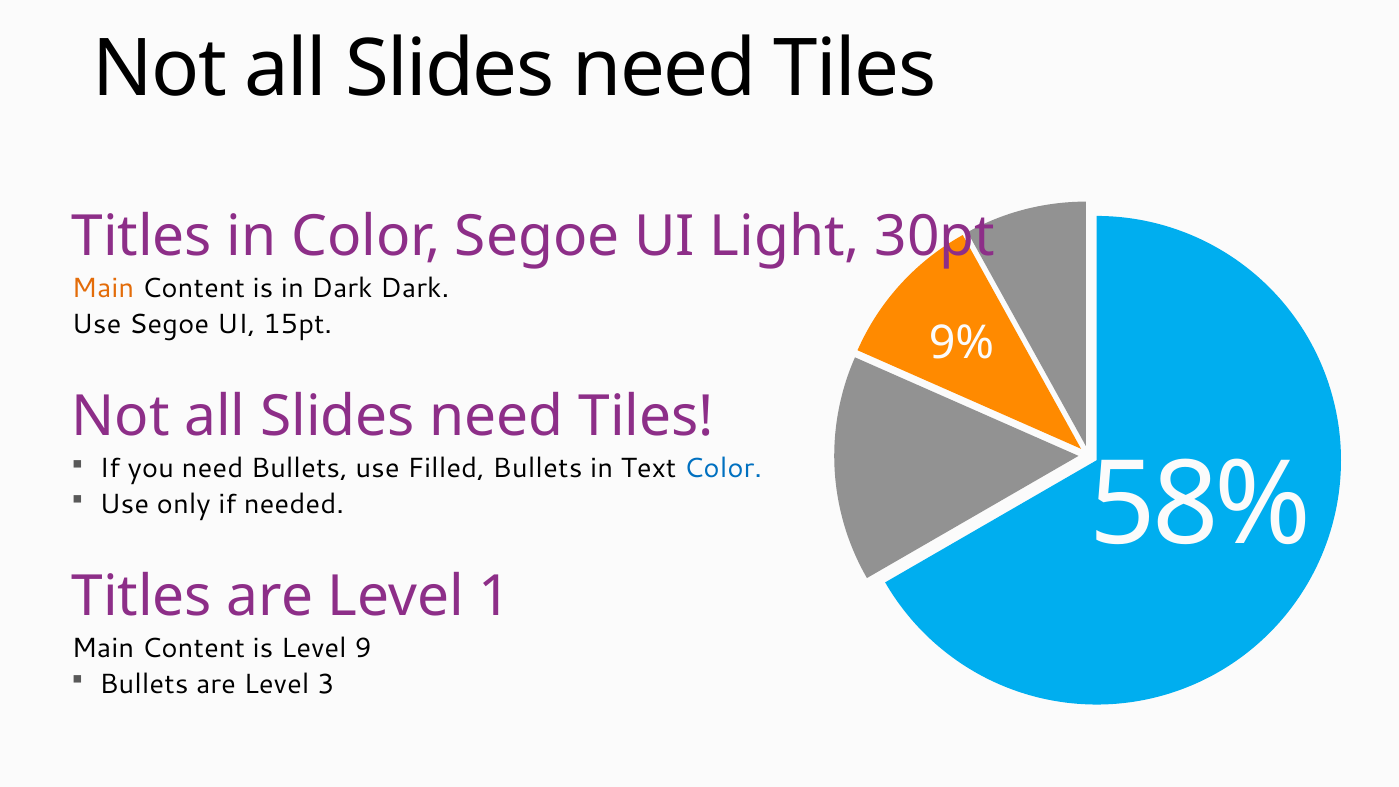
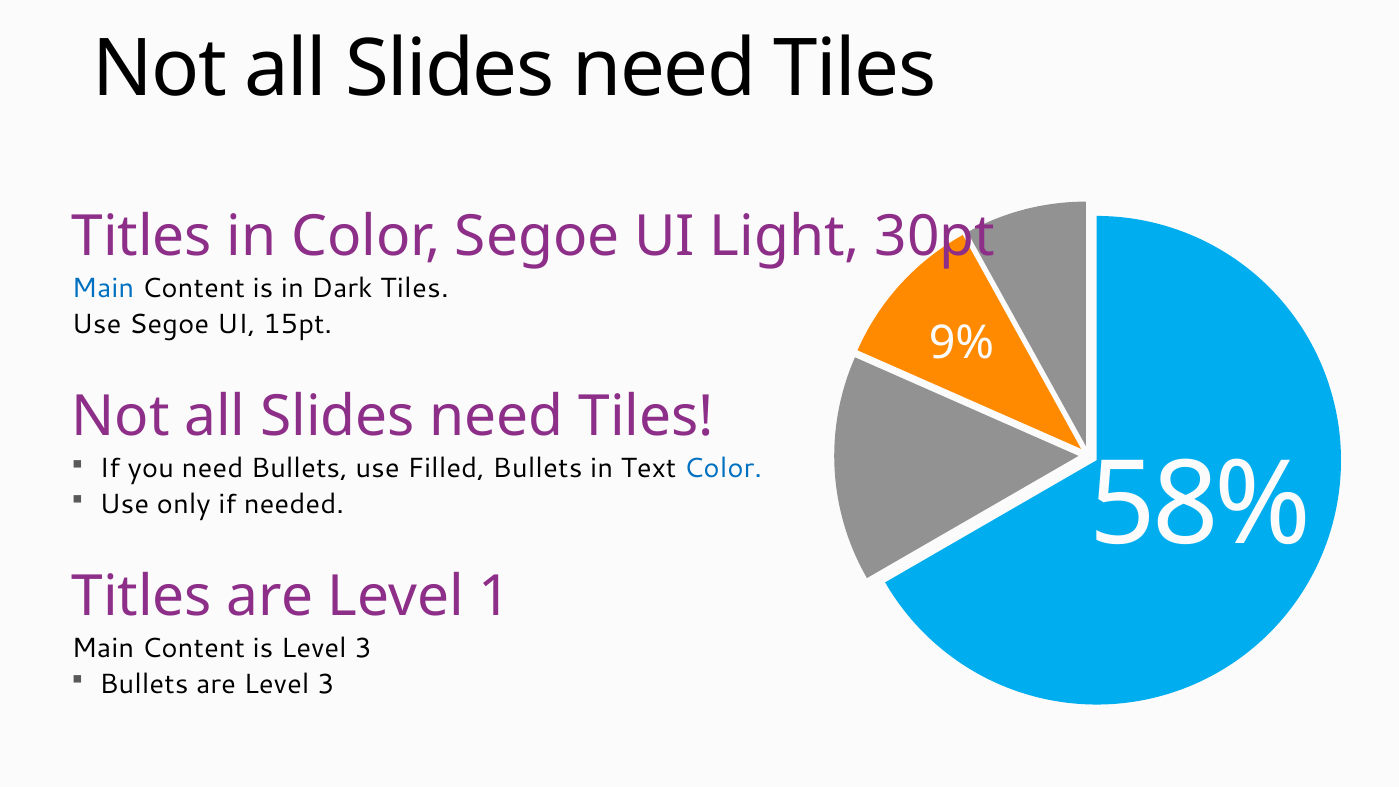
Main at (103, 288) colour: orange -> blue
Dark Dark: Dark -> Tiles
is Level 9: 9 -> 3
